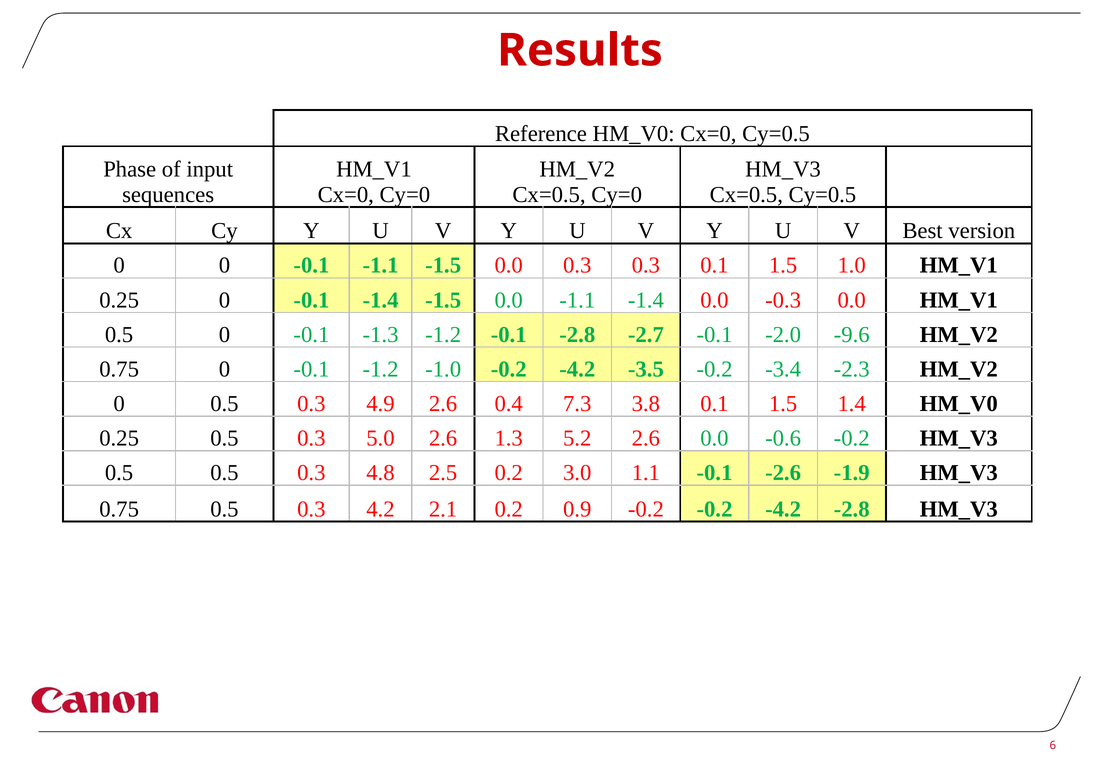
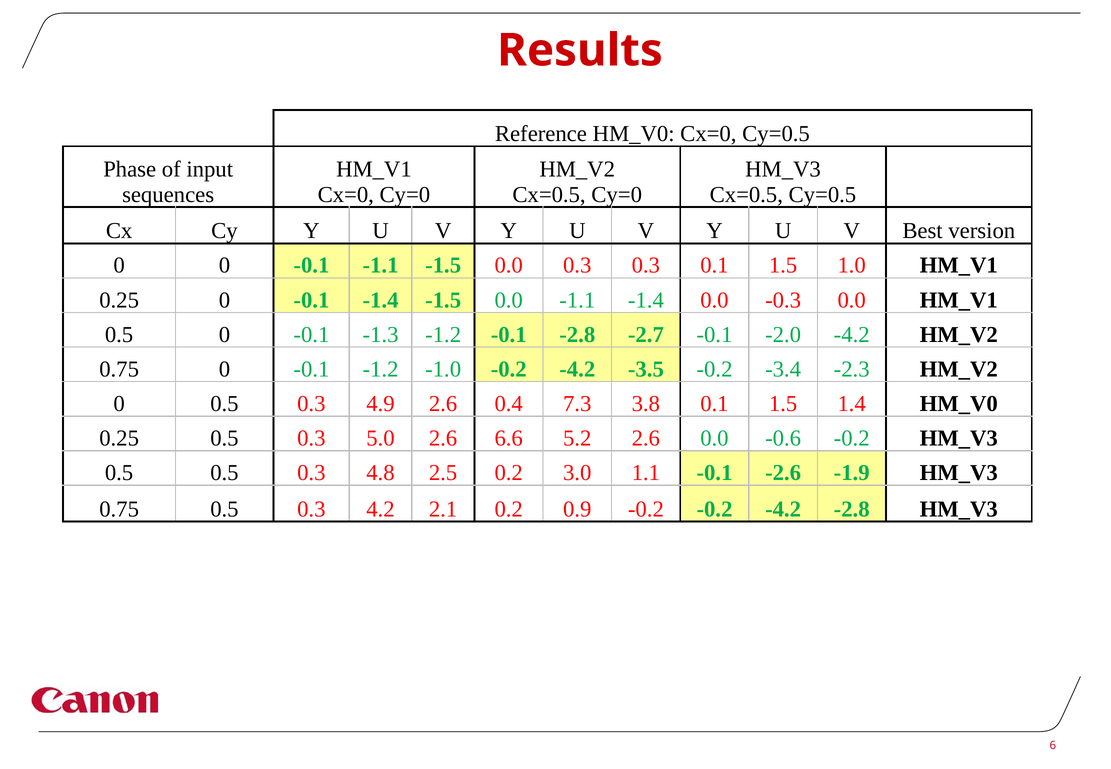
-2.0 -9.6: -9.6 -> -4.2
1.3: 1.3 -> 6.6
